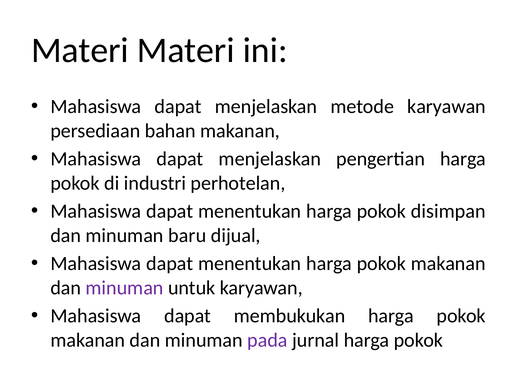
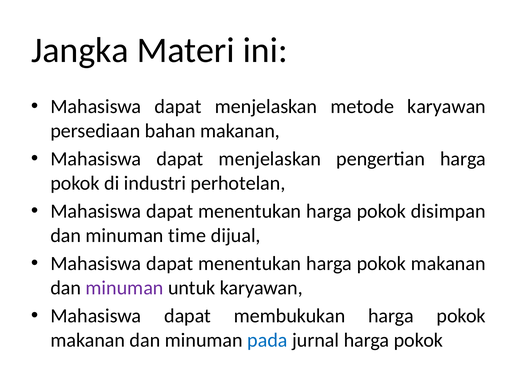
Materi at (80, 50): Materi -> Jangka
baru: baru -> time
pada colour: purple -> blue
